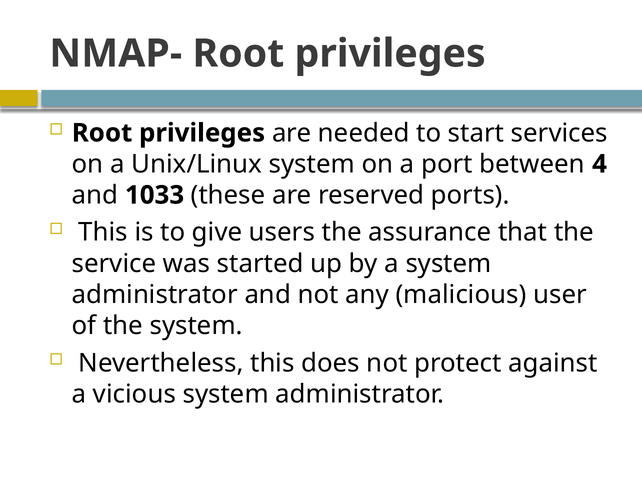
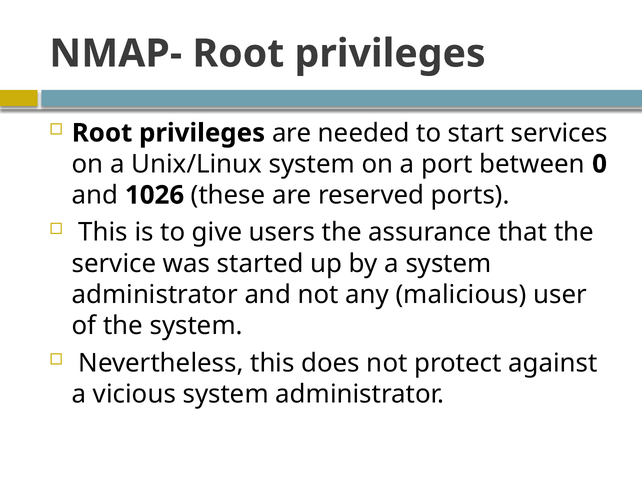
4: 4 -> 0
1033: 1033 -> 1026
